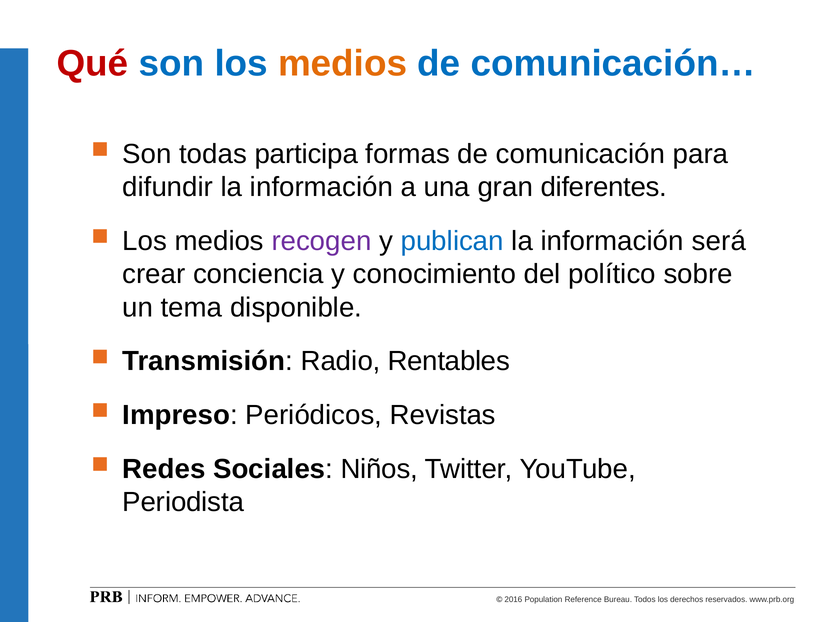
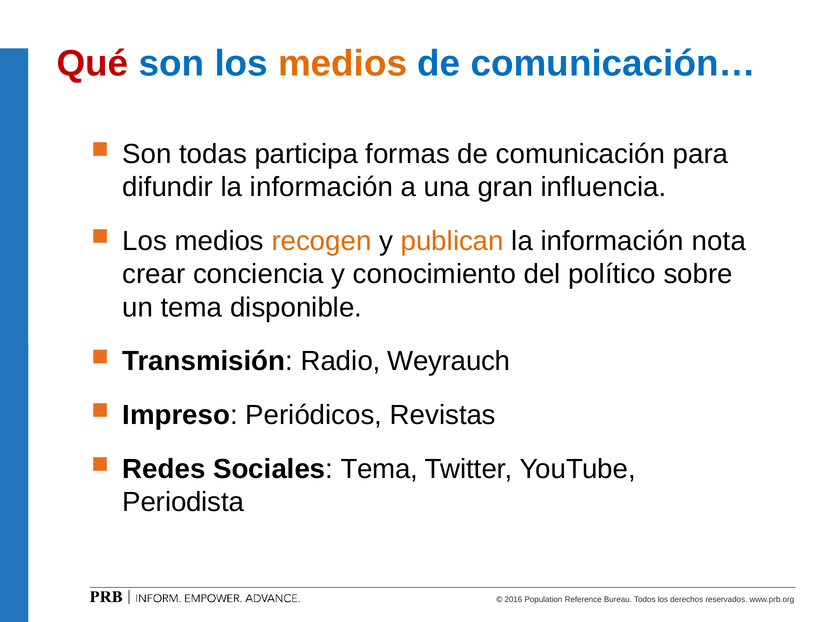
diferentes: diferentes -> influencia
recogen colour: purple -> orange
publican colour: blue -> orange
será: será -> nota
Rentables: Rentables -> Weyrauch
Sociales Niños: Niños -> Tema
